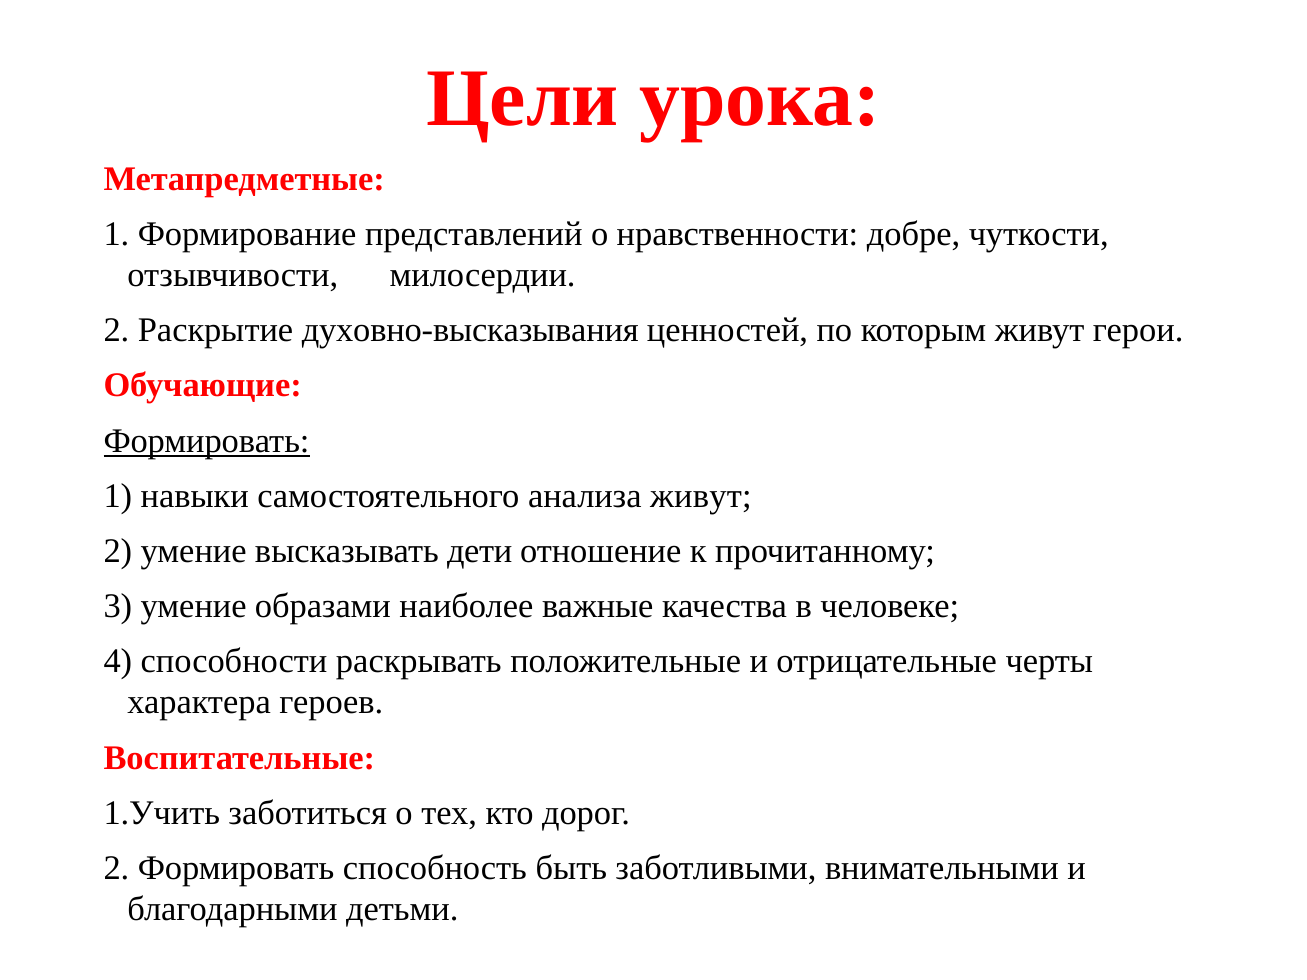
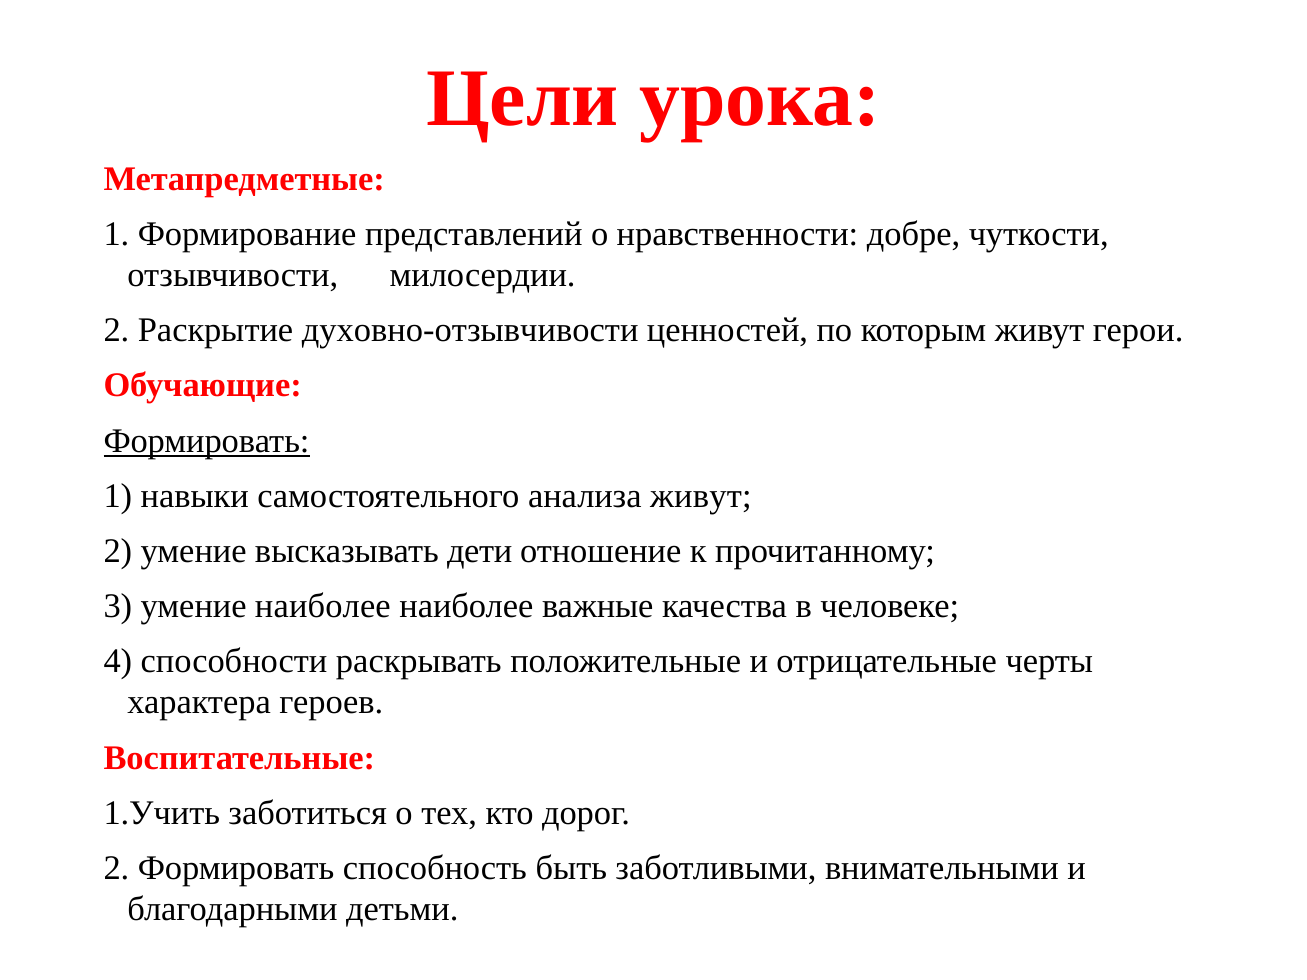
духовно-высказывания: духовно-высказывания -> духовно-отзывчивости
умение образами: образами -> наиболее
